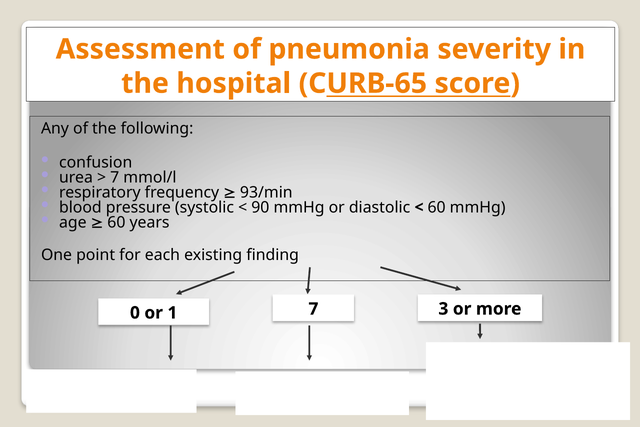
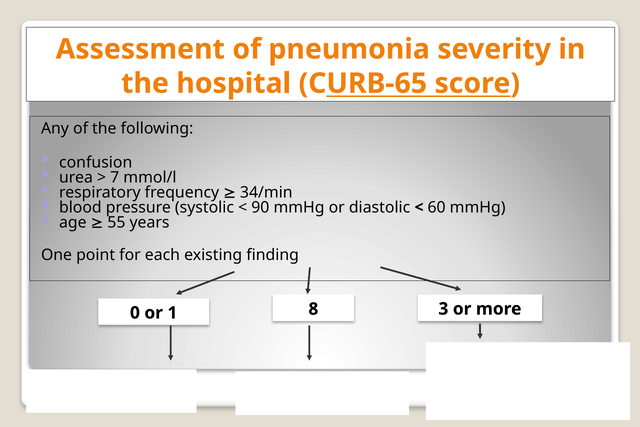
93/min: 93/min -> 34/min
60 at (116, 222): 60 -> 55
1 7: 7 -> 8
